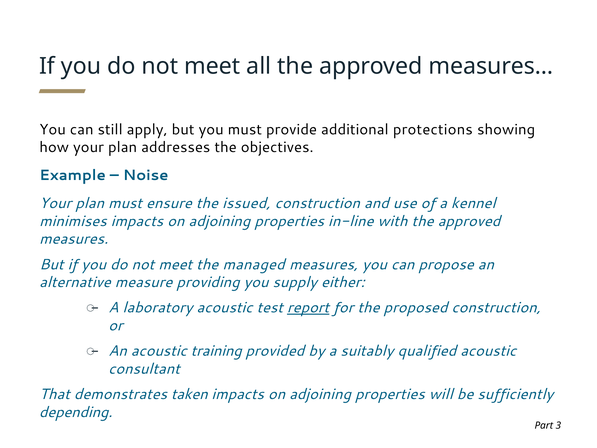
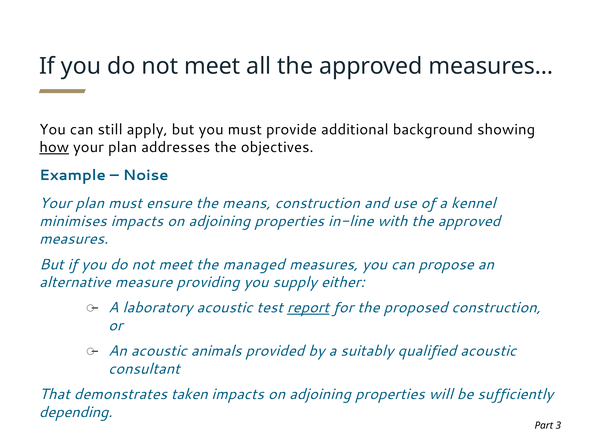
protections: protections -> background
how underline: none -> present
issued: issued -> means
training: training -> animals
